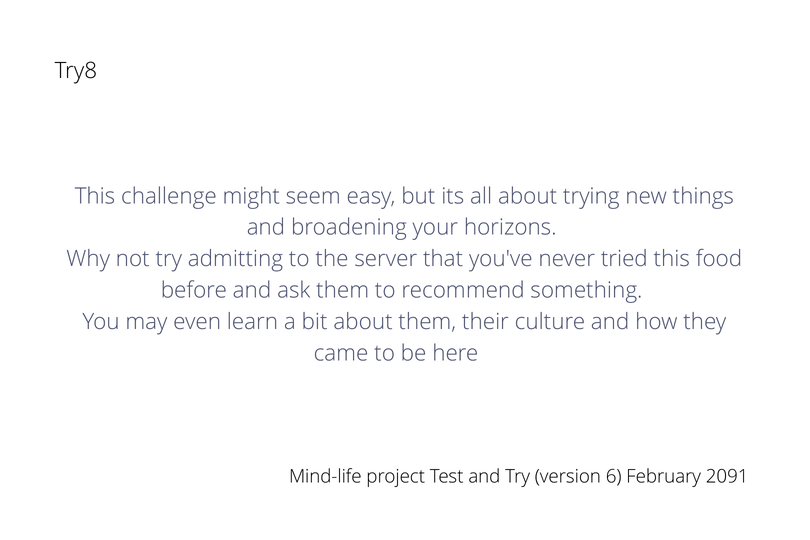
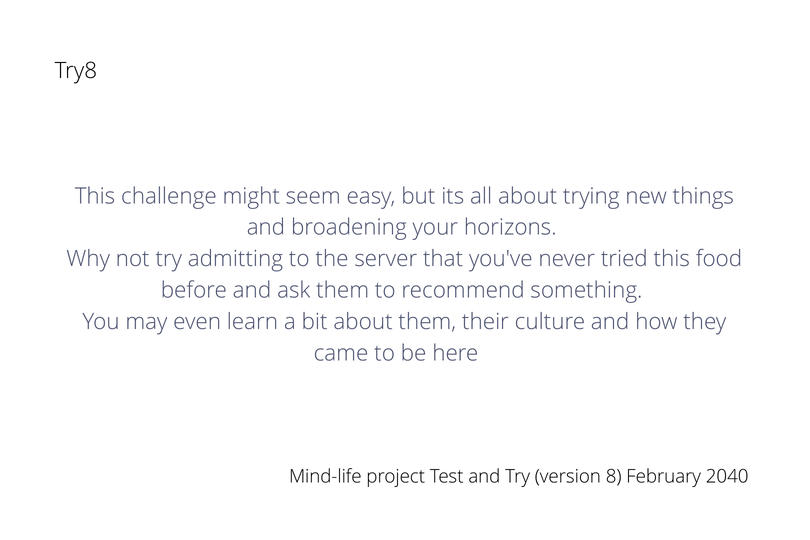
6: 6 -> 8
2091: 2091 -> 2040
